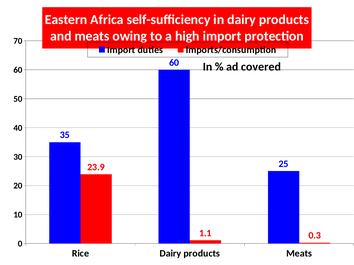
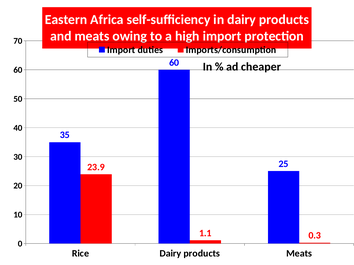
covered: covered -> cheaper
